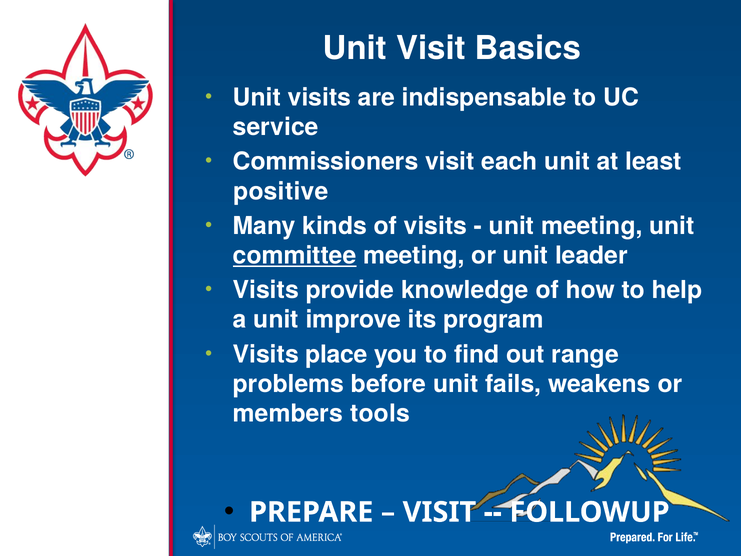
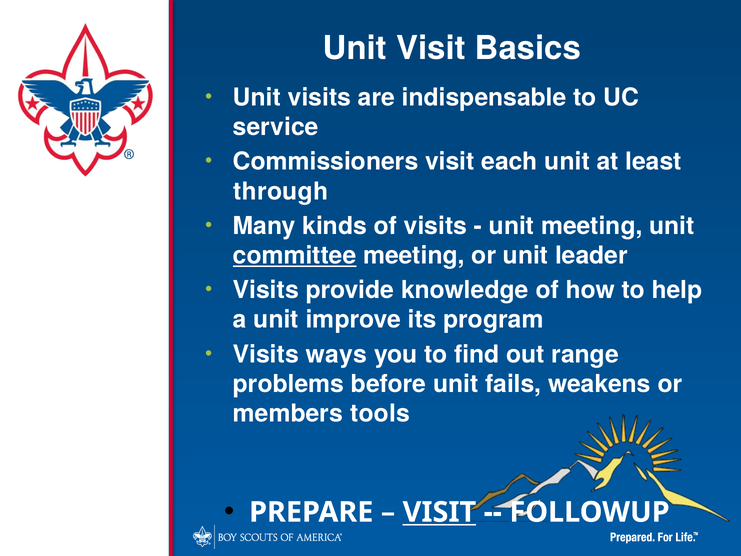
positive: positive -> through
place: place -> ways
VISIT at (439, 512) underline: none -> present
